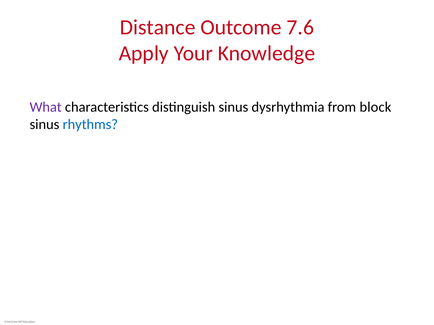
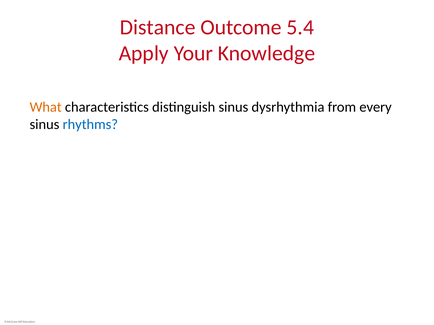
7.6: 7.6 -> 5.4
What colour: purple -> orange
block: block -> every
